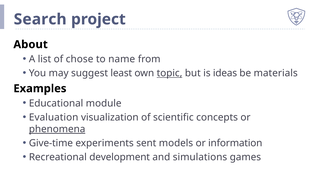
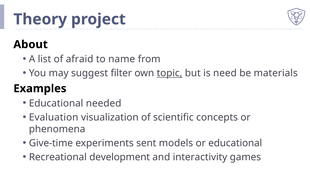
Search: Search -> Theory
chose: chose -> afraid
least: least -> filter
ideas: ideas -> need
module: module -> needed
phenomena underline: present -> none
or information: information -> educational
simulations: simulations -> interactivity
